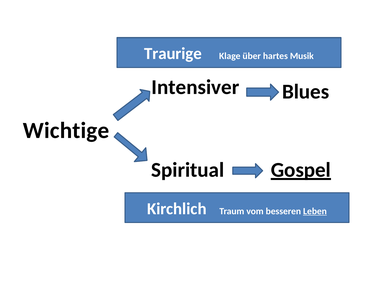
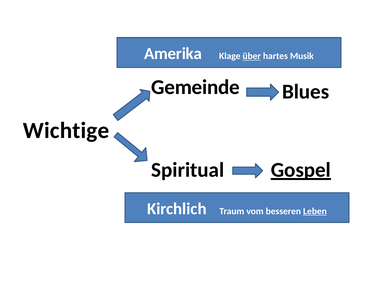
Traurige: Traurige -> Amerika
über underline: none -> present
Intensiver: Intensiver -> Gemeinde
